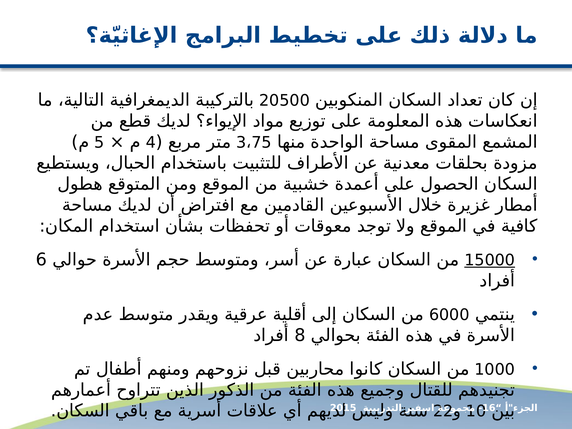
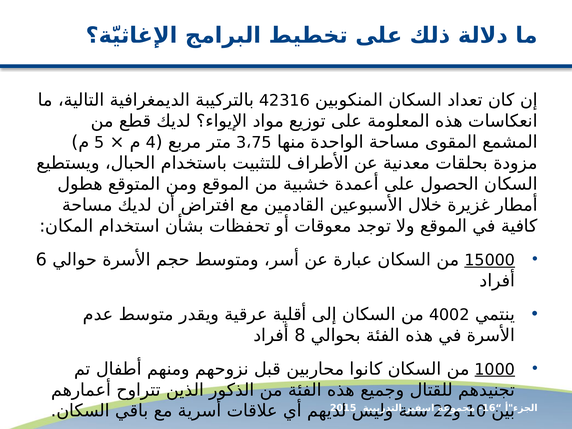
20500: 20500 -> 42316
6000: 6000 -> 4002
1000 underline: none -> present
